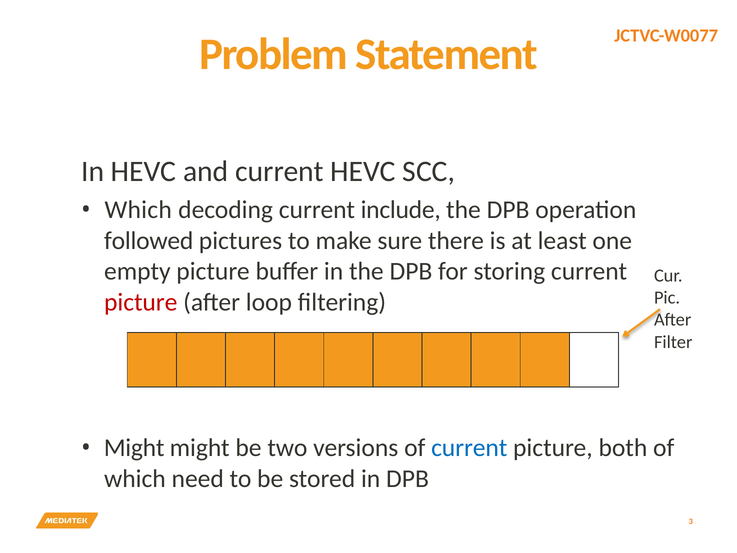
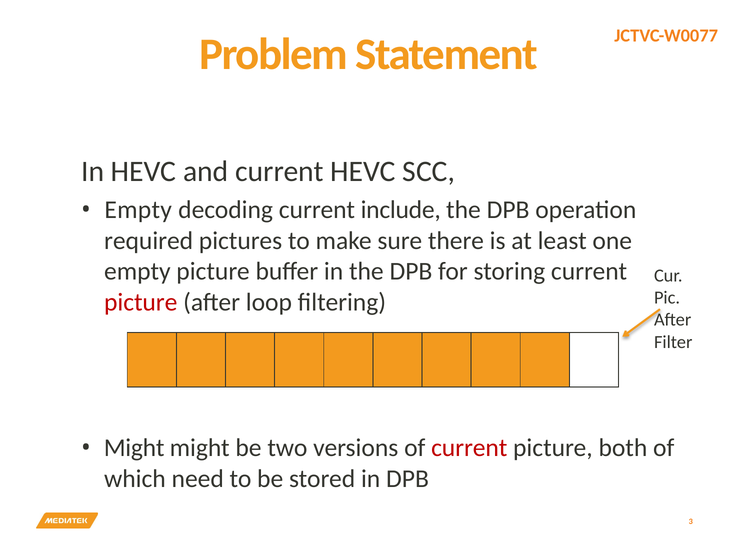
Which at (138, 210): Which -> Empty
followed: followed -> required
current at (469, 448) colour: blue -> red
